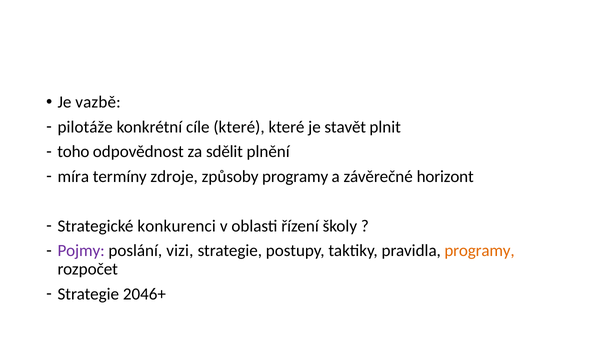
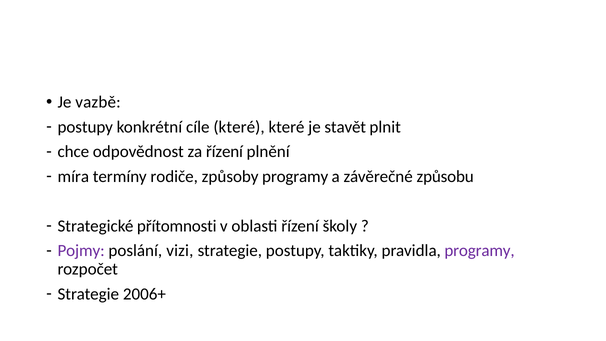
pilotáže at (85, 127): pilotáže -> postupy
toho: toho -> chce
za sdělit: sdělit -> řízení
zdroje: zdroje -> rodiče
horizont: horizont -> způsobu
konkurenci: konkurenci -> přítomnosti
programy at (480, 251) colour: orange -> purple
2046+: 2046+ -> 2006+
